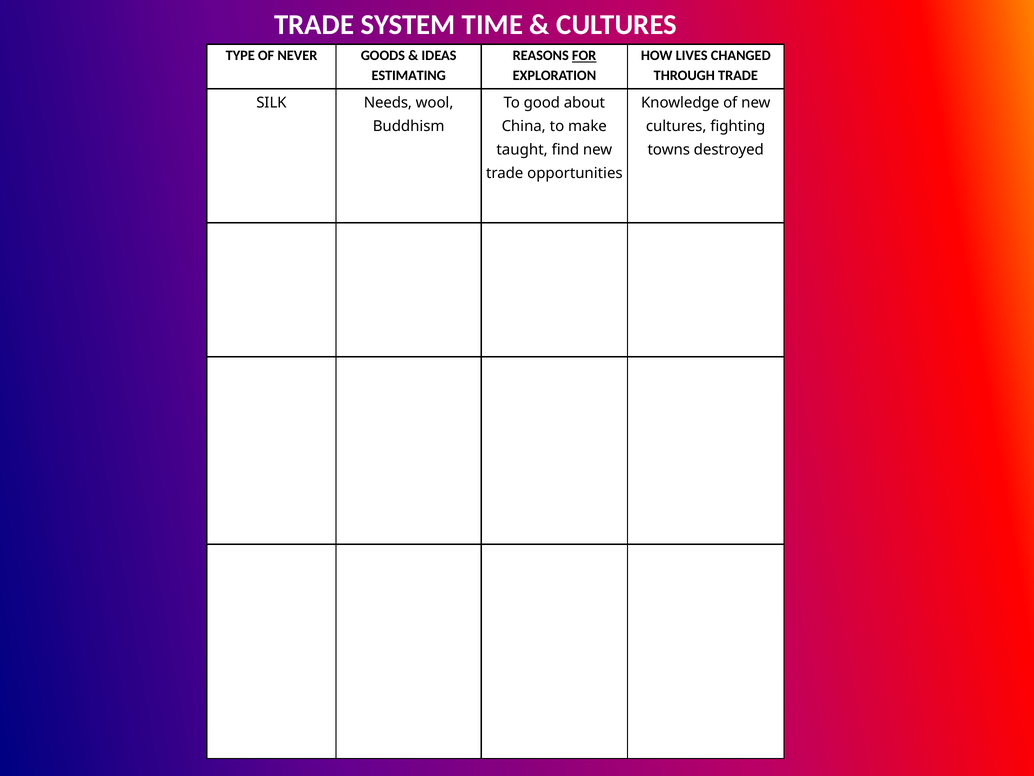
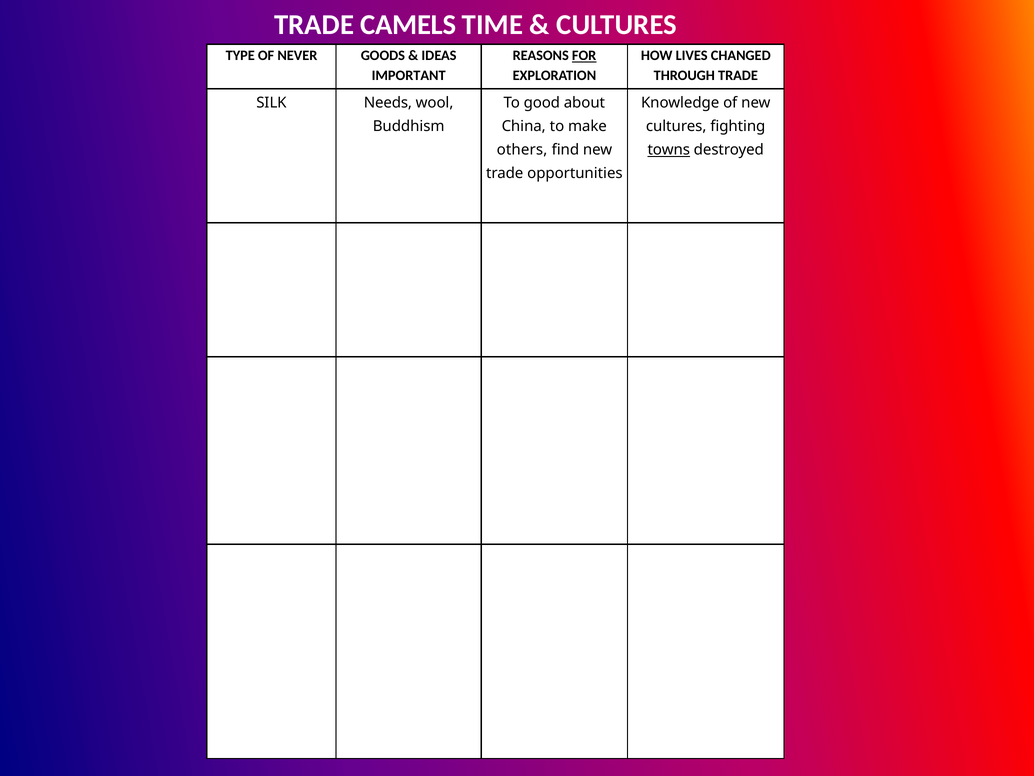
SYSTEM: SYSTEM -> CAMELS
ESTIMATING: ESTIMATING -> IMPORTANT
taught: taught -> others
towns underline: none -> present
